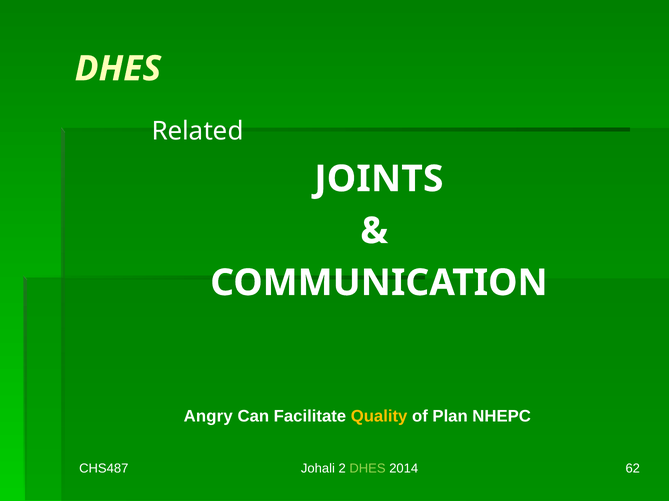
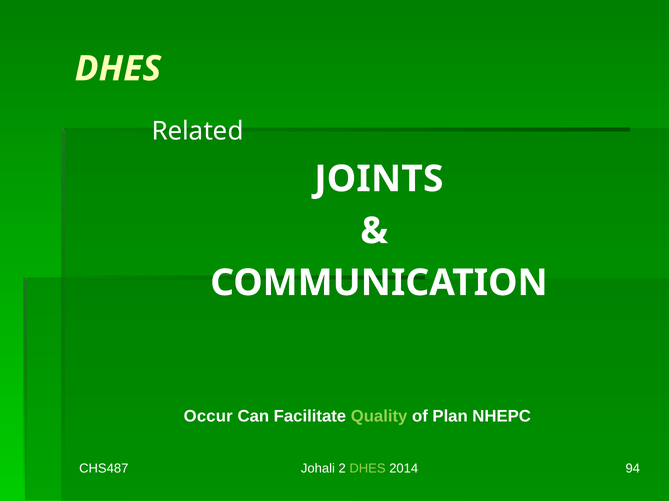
Angry: Angry -> Occur
Quality colour: yellow -> light green
62: 62 -> 94
